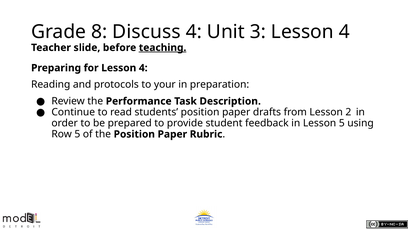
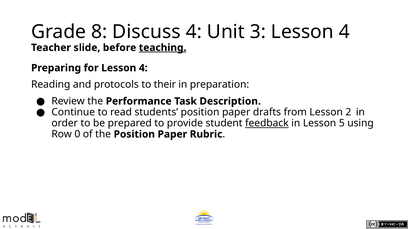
your: your -> their
feedback underline: none -> present
Row 5: 5 -> 0
